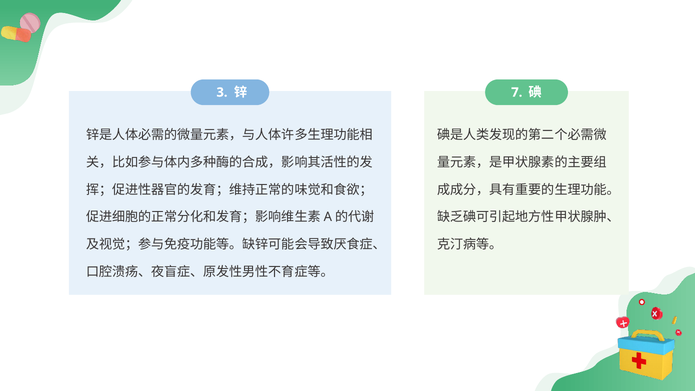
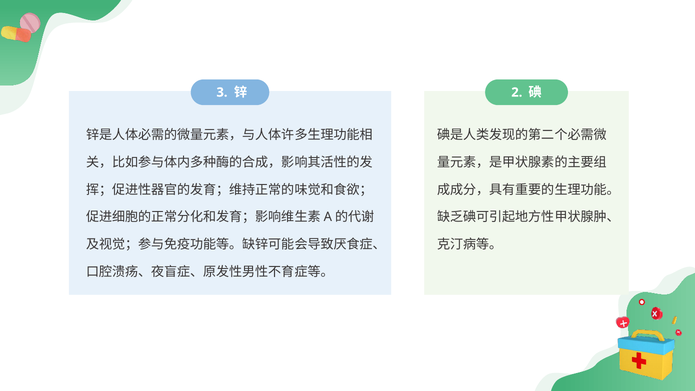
7: 7 -> 2
